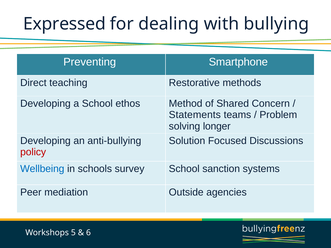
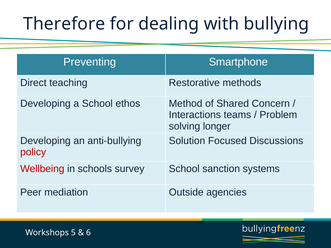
Expressed: Expressed -> Therefore
Statements: Statements -> Interactions
Wellbeing colour: blue -> red
